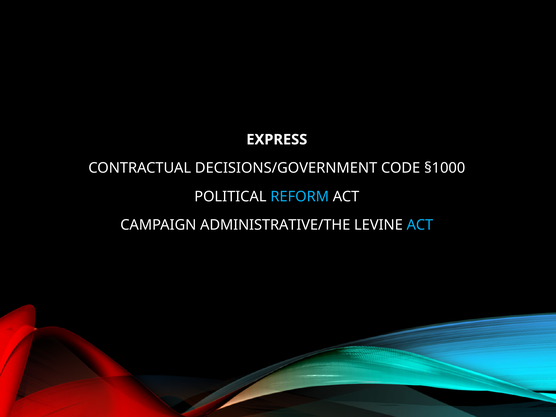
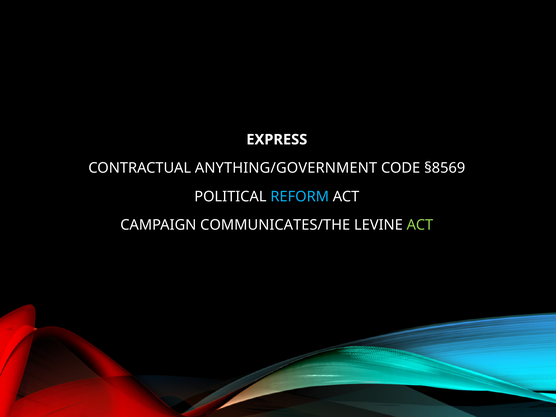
DECISIONS/GOVERNMENT: DECISIONS/GOVERNMENT -> ANYTHING/GOVERNMENT
§1000: §1000 -> §8569
ADMINISTRATIVE/THE: ADMINISTRATIVE/THE -> COMMUNICATES/THE
ACT at (420, 225) colour: light blue -> light green
